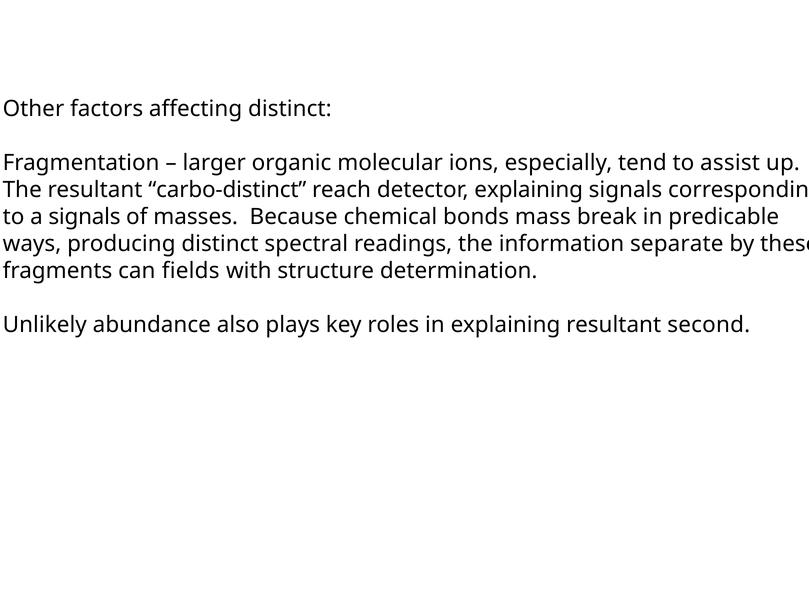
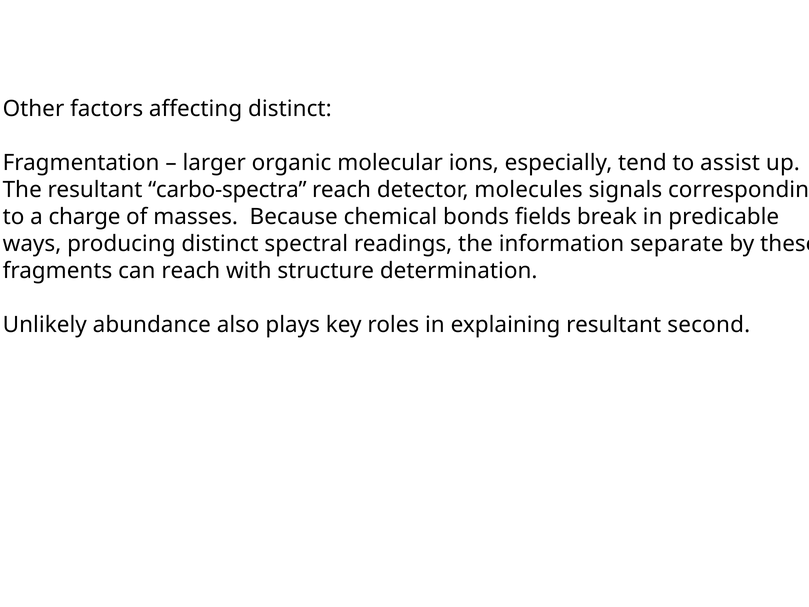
carbo-distinct: carbo-distinct -> carbo-spectra
detector explaining: explaining -> molecules
a signals: signals -> charge
mass: mass -> fields
can fields: fields -> reach
